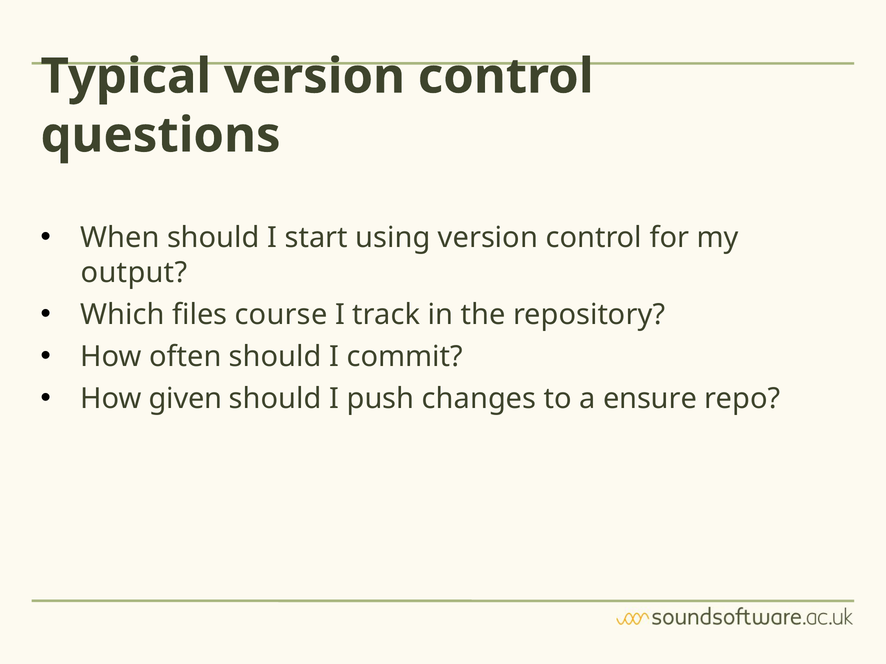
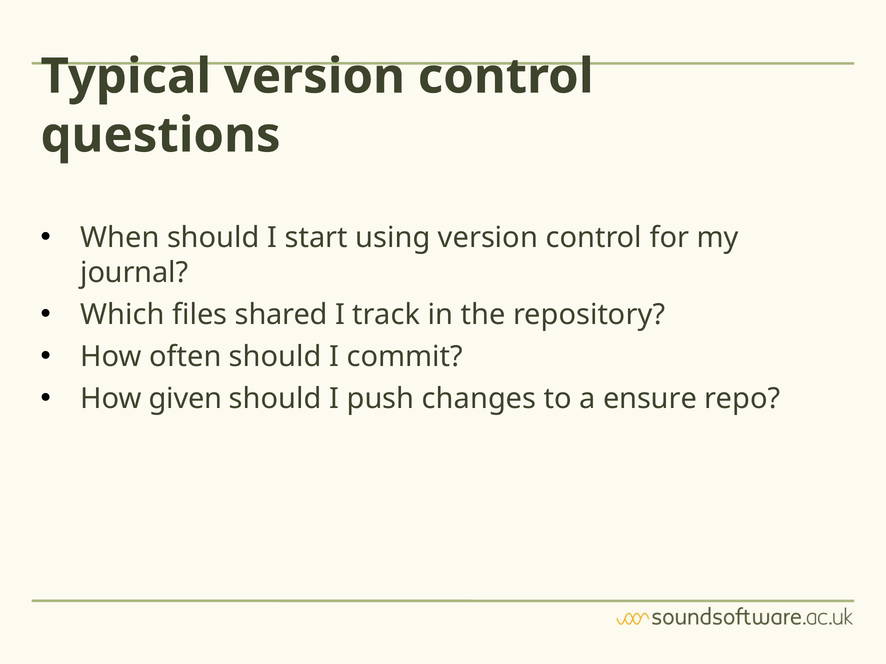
output: output -> journal
course: course -> shared
